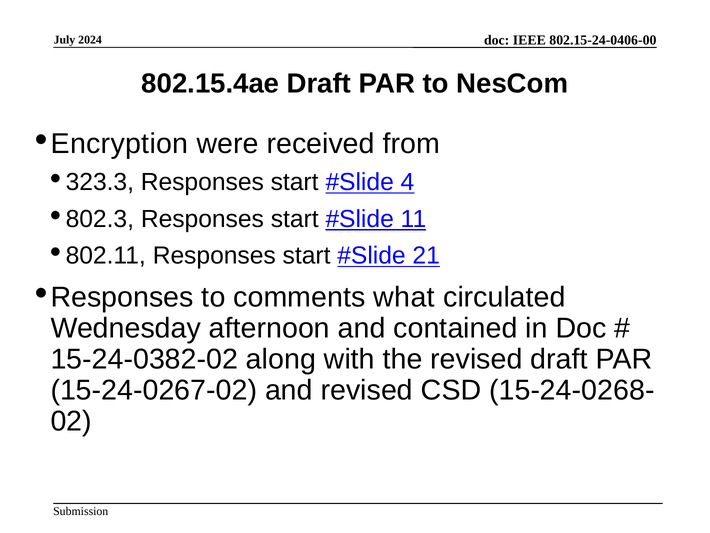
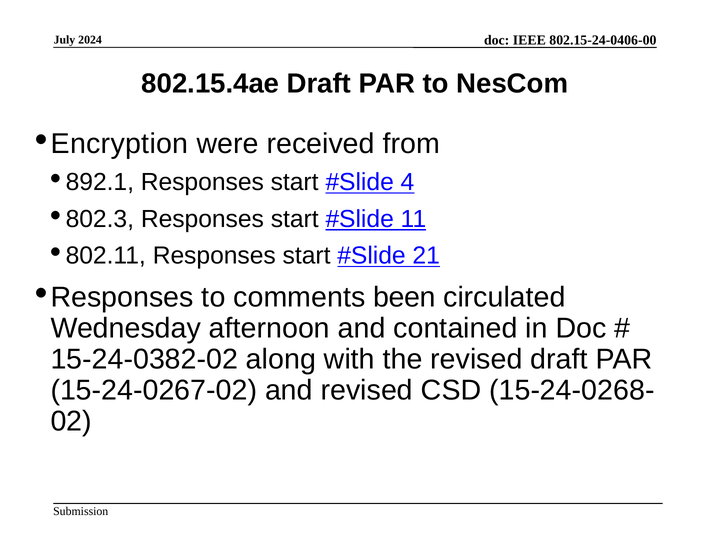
323.3: 323.3 -> 892.1
what: what -> been
